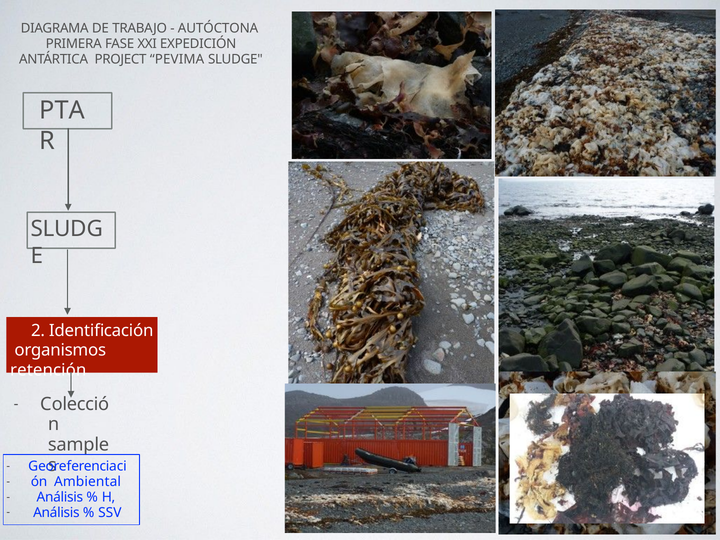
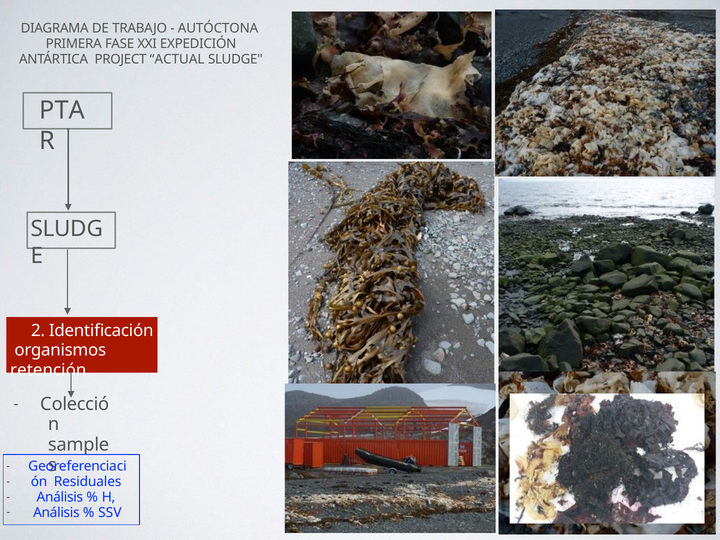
PEVIMA: PEVIMA -> ACTUAL
Ambiental: Ambiental -> Residuales
